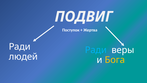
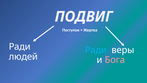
Бога colour: yellow -> pink
